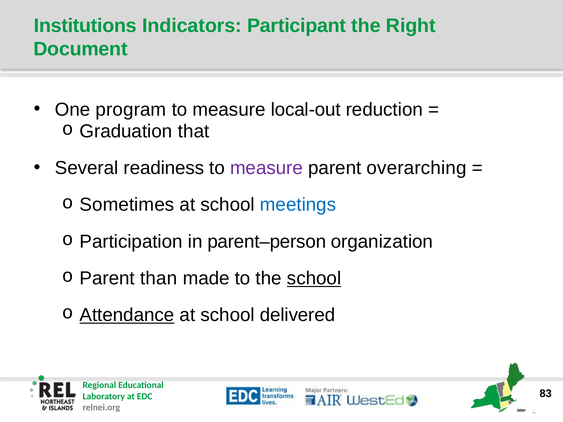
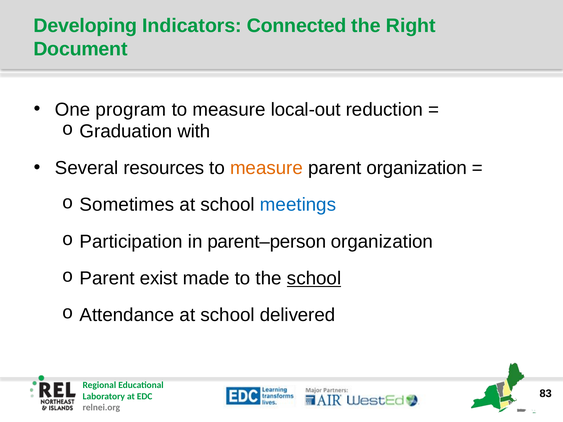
Institutions: Institutions -> Developing
Participant: Participant -> Connected
that: that -> with
readiness: readiness -> resources
measure at (267, 168) colour: purple -> orange
parent overarching: overarching -> organization
than: than -> exist
Attendance underline: present -> none
